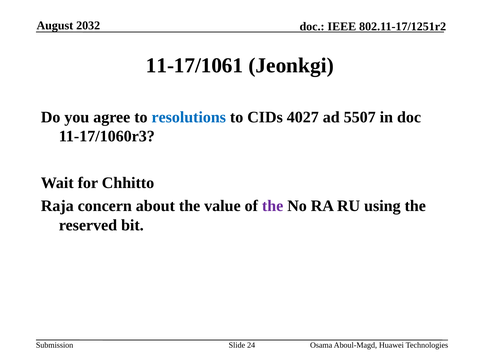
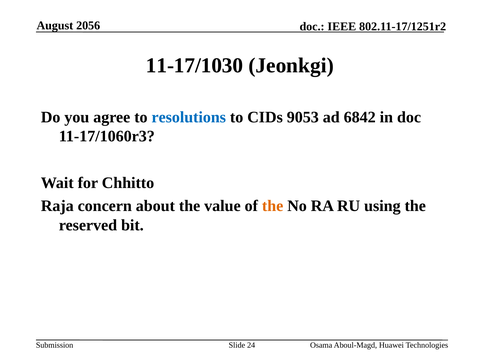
2032: 2032 -> 2056
11-17/1061: 11-17/1061 -> 11-17/1030
4027: 4027 -> 9053
5507: 5507 -> 6842
the at (273, 206) colour: purple -> orange
